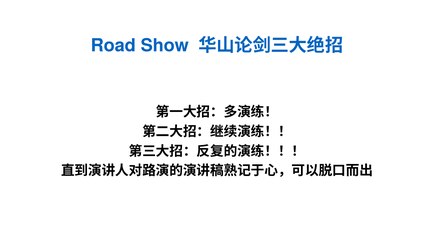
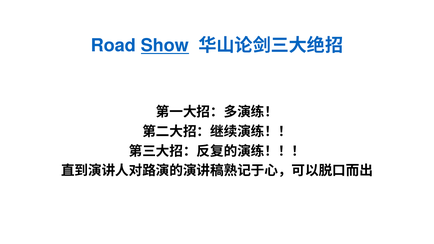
Show underline: none -> present
